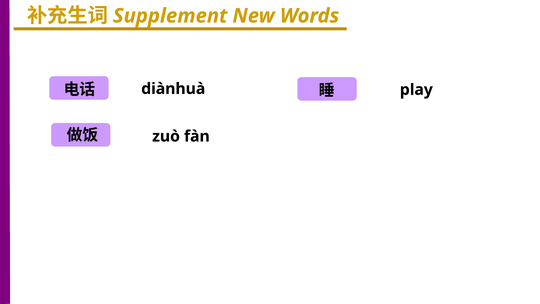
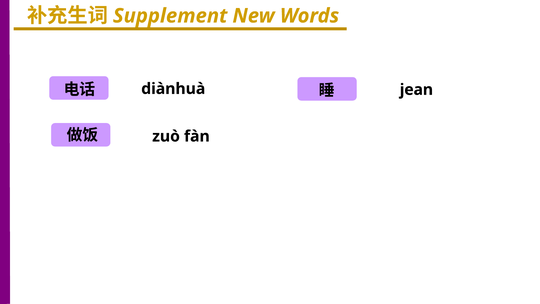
play: play -> jean
